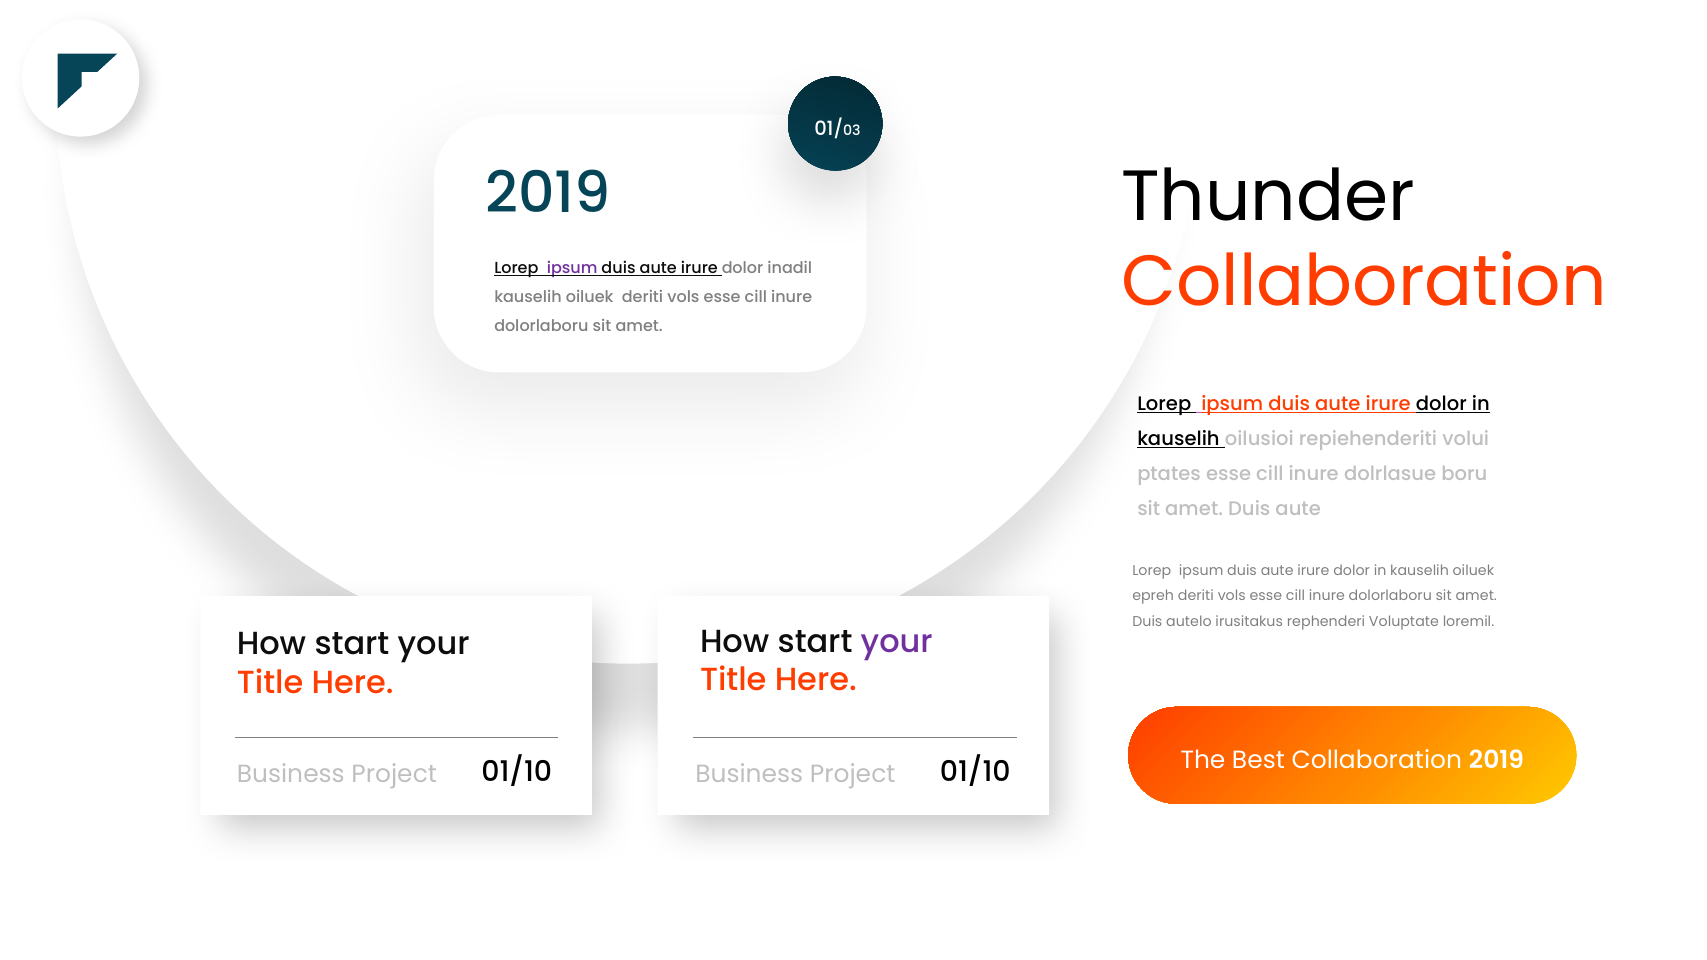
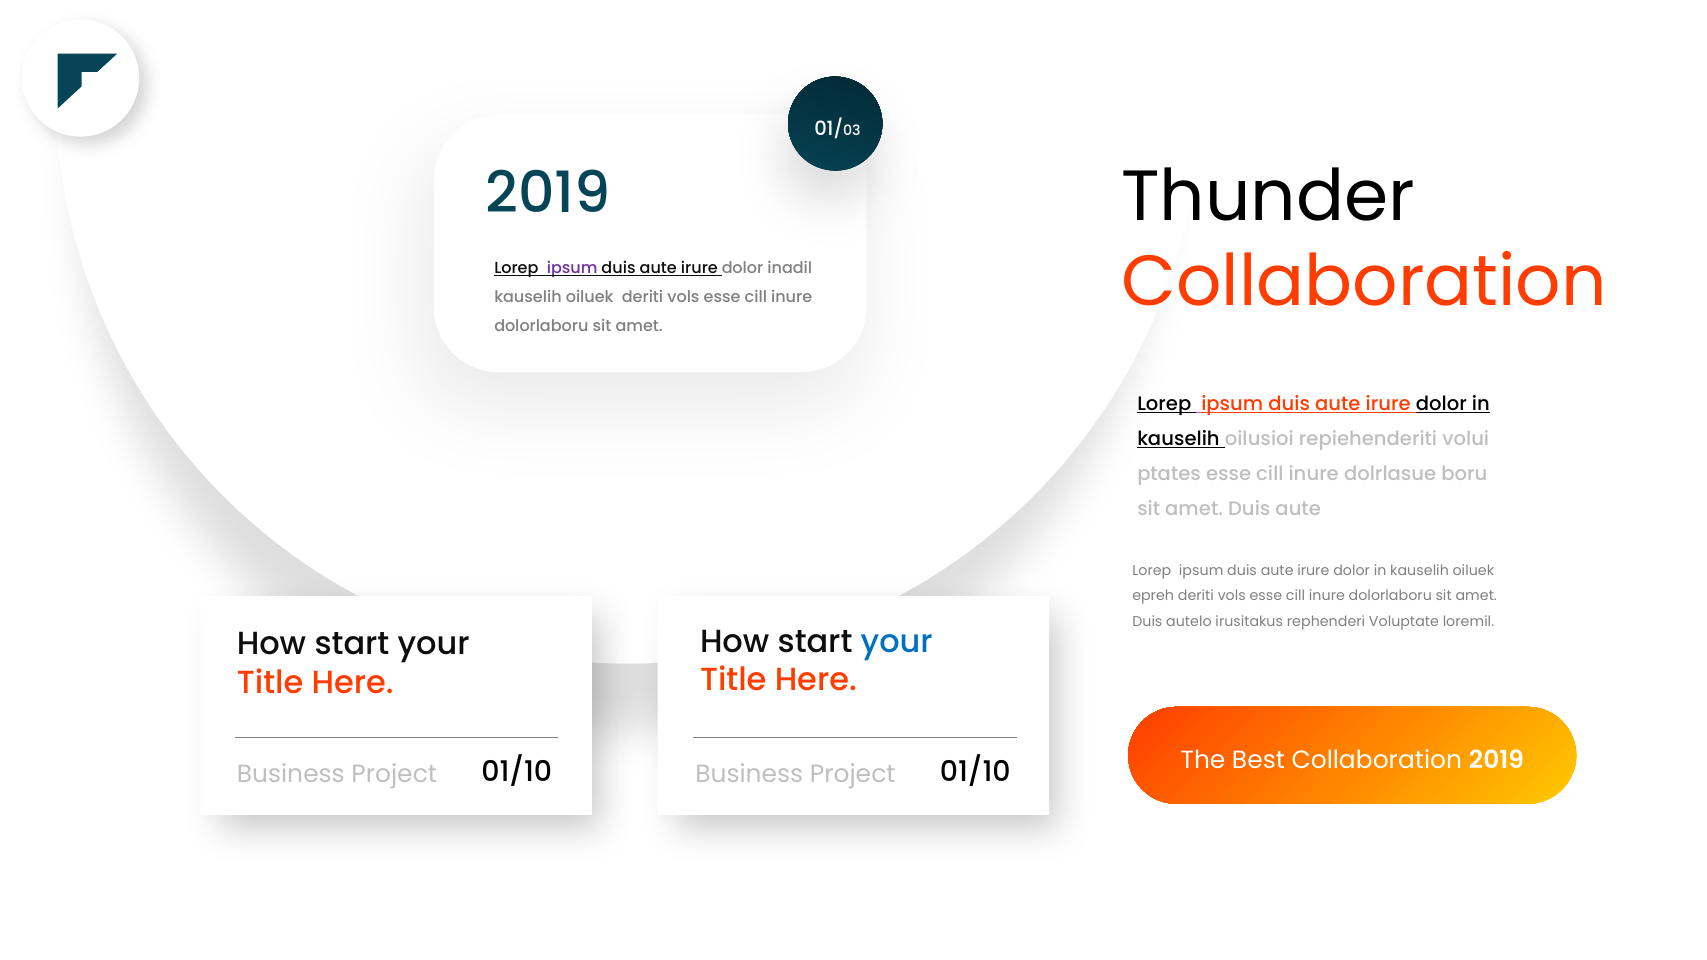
your at (897, 642) colour: purple -> blue
